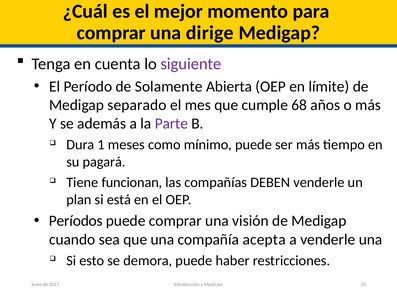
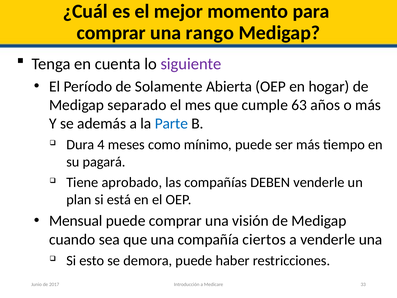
dirige: dirige -> rango
límite: límite -> hogar
68: 68 -> 63
Parte colour: purple -> blue
1: 1 -> 4
funcionan: funcionan -> aprobado
Períodos: Períodos -> Mensual
acepta: acepta -> ciertos
